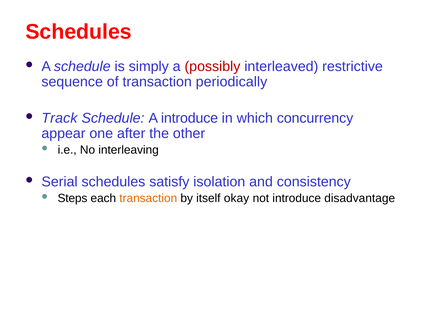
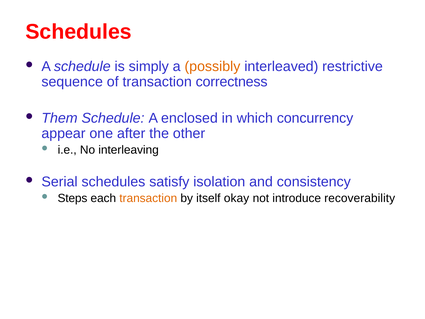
possibly colour: red -> orange
periodically: periodically -> correctness
Track: Track -> Them
A introduce: introduce -> enclosed
disadvantage: disadvantage -> recoverability
